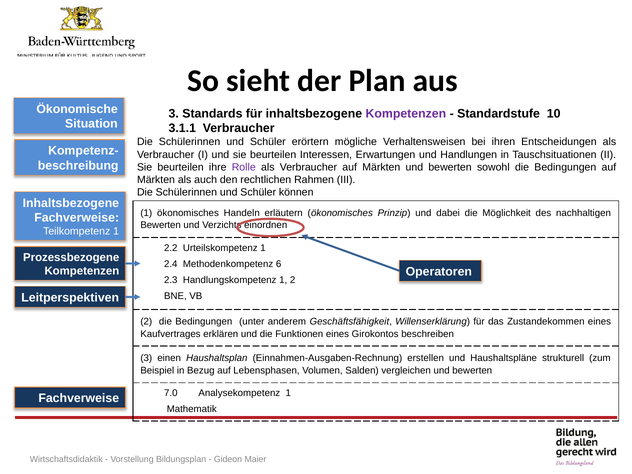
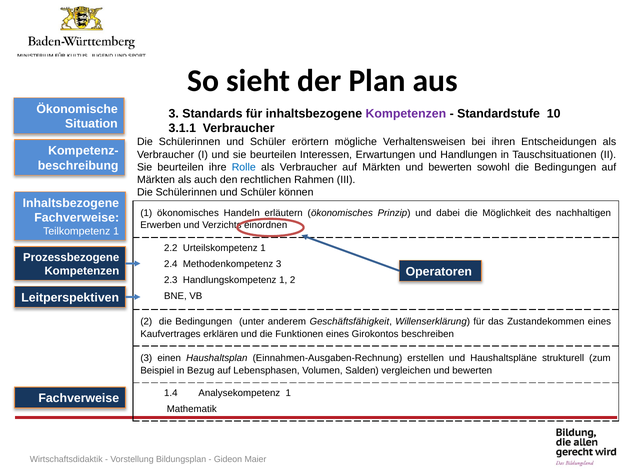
Rolle colour: purple -> blue
Bewerten at (161, 225): Bewerten -> Erwerben
Methodenkompetenz 6: 6 -> 3
7.0: 7.0 -> 1.4
